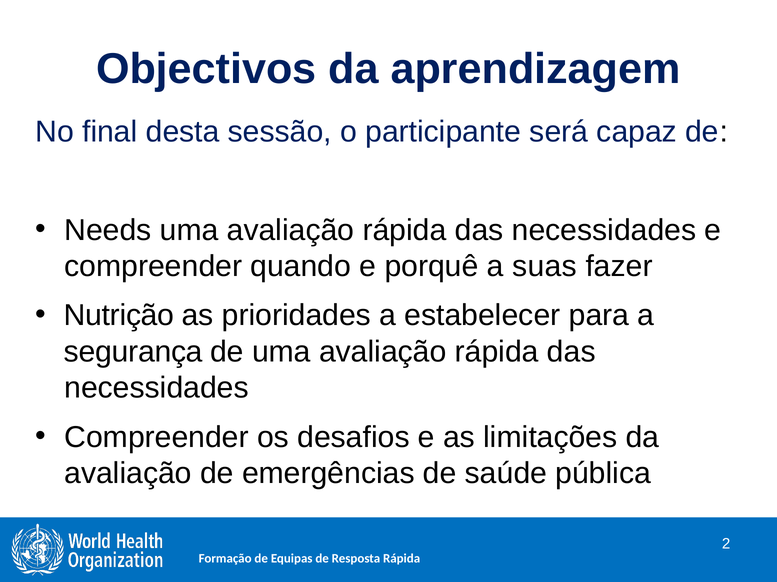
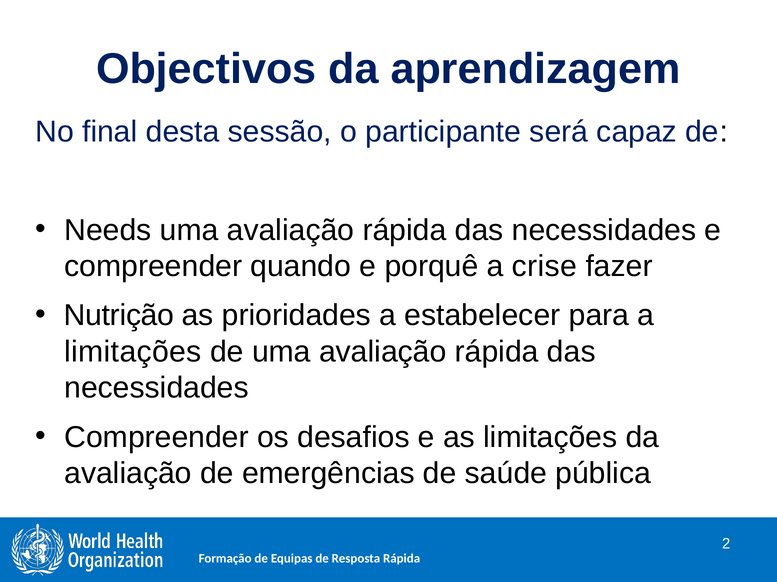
suas: suas -> crise
segurança at (133, 352): segurança -> limitações
